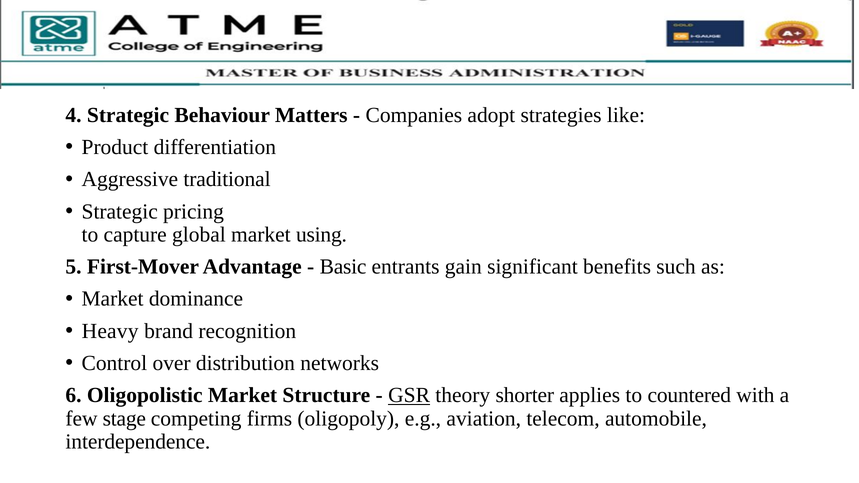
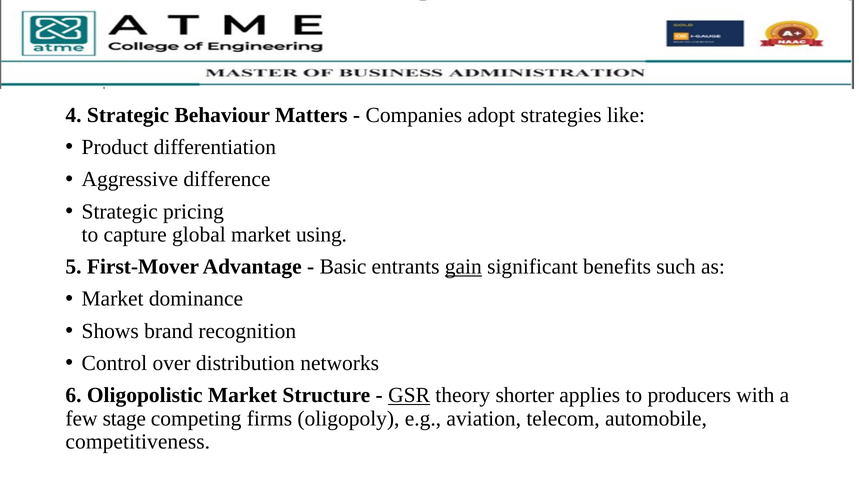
traditional: traditional -> difference
gain underline: none -> present
Heavy: Heavy -> Shows
countered: countered -> producers
interdependence: interdependence -> competitiveness
